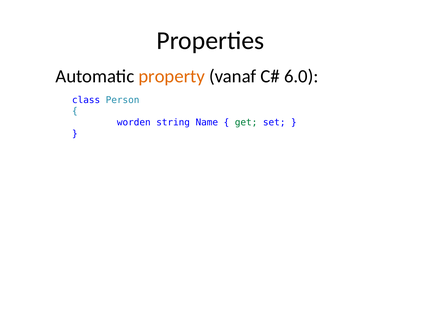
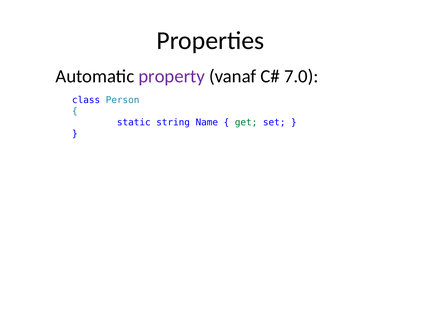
property colour: orange -> purple
6.0: 6.0 -> 7.0
worden: worden -> static
